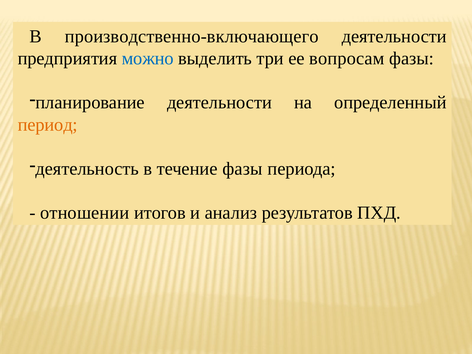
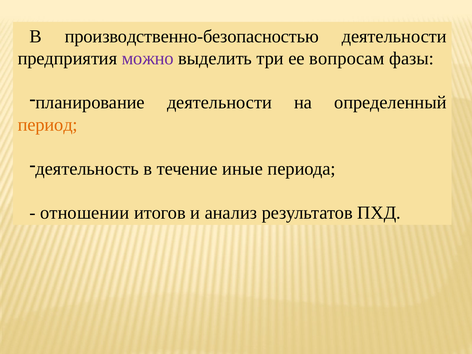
производственно-включающего: производственно-включающего -> производственно-безопасностью
можно colour: blue -> purple
течение фазы: фазы -> иные
